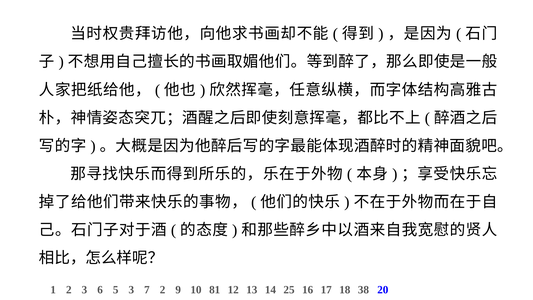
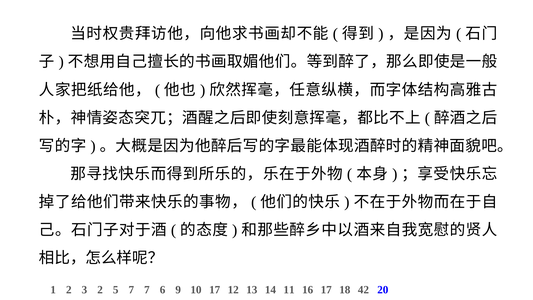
3 6: 6 -> 2
5 3: 3 -> 7
7 2: 2 -> 6
10 81: 81 -> 17
25: 25 -> 11
38: 38 -> 42
